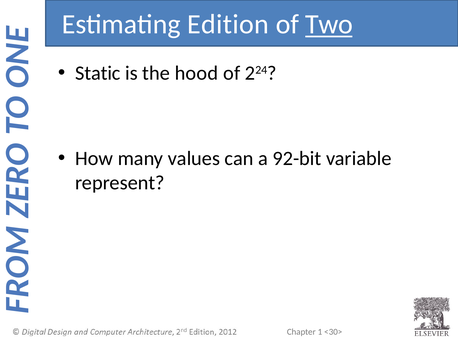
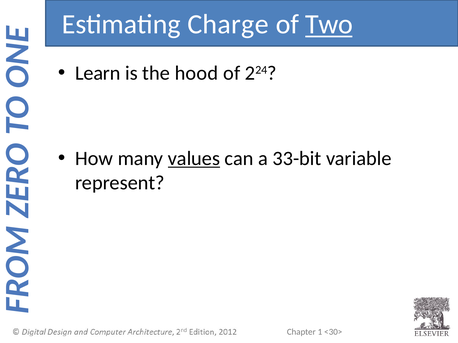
Edition: Edition -> Charge
Static: Static -> Learn
values underline: none -> present
92-bit: 92-bit -> 33-bit
